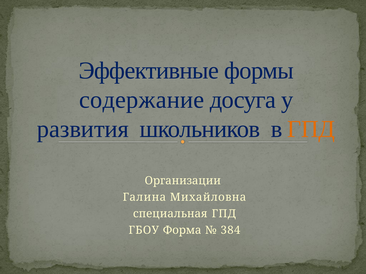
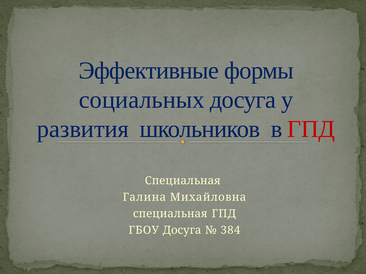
содержание: содержание -> социальных
ГПД at (311, 129) colour: orange -> red
Организации at (183, 181): Организации -> Специальная
ГБОУ Форма: Форма -> Досуга
